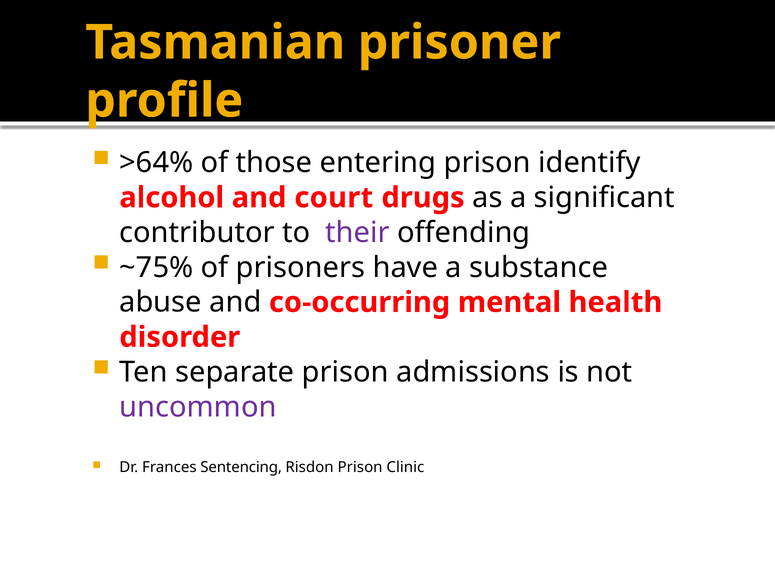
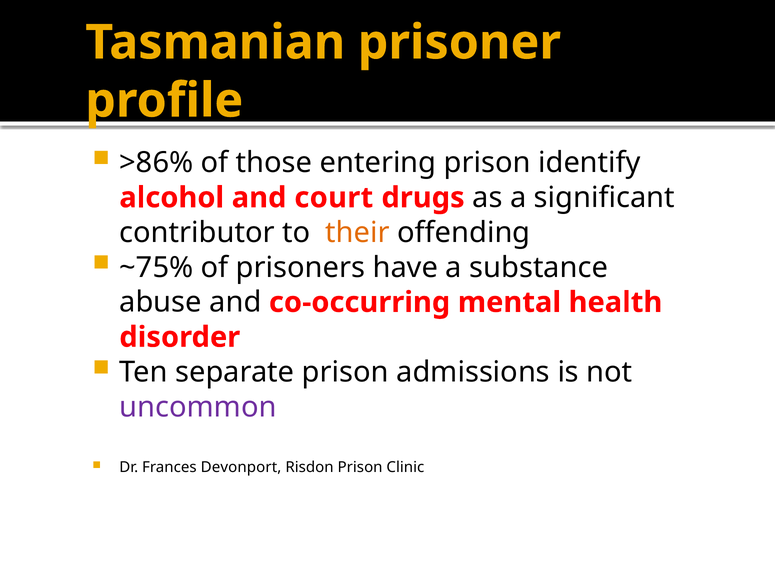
>64%: >64% -> >86%
their colour: purple -> orange
Sentencing: Sentencing -> Devonport
